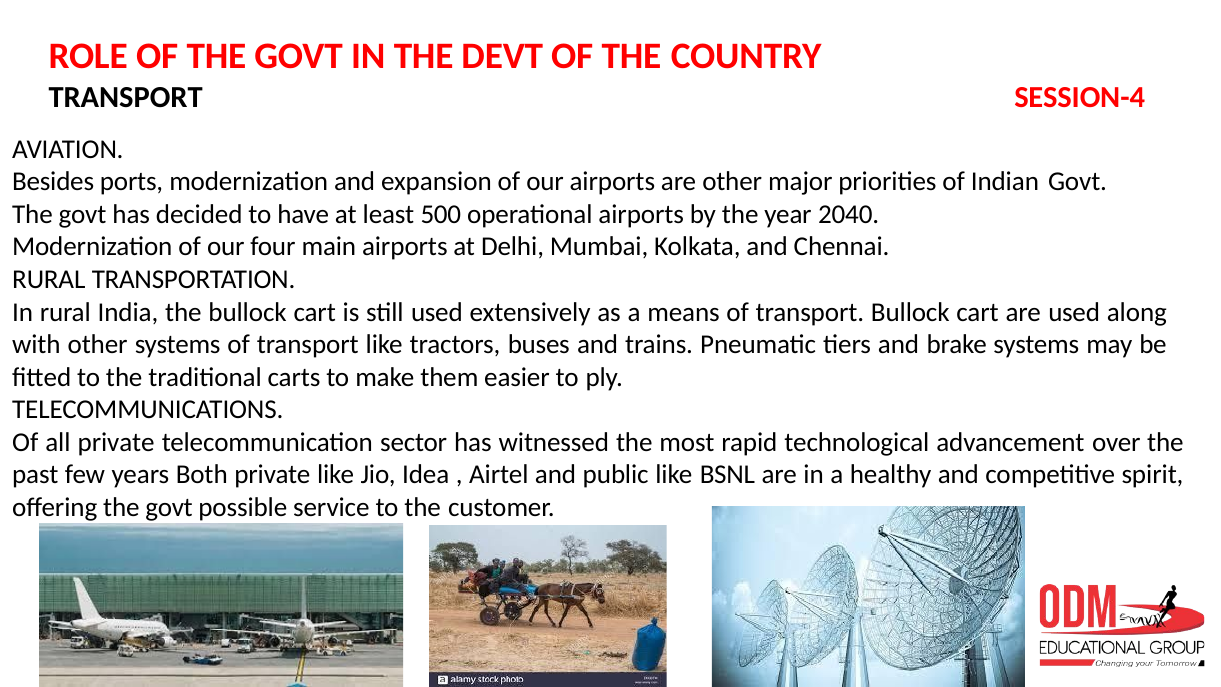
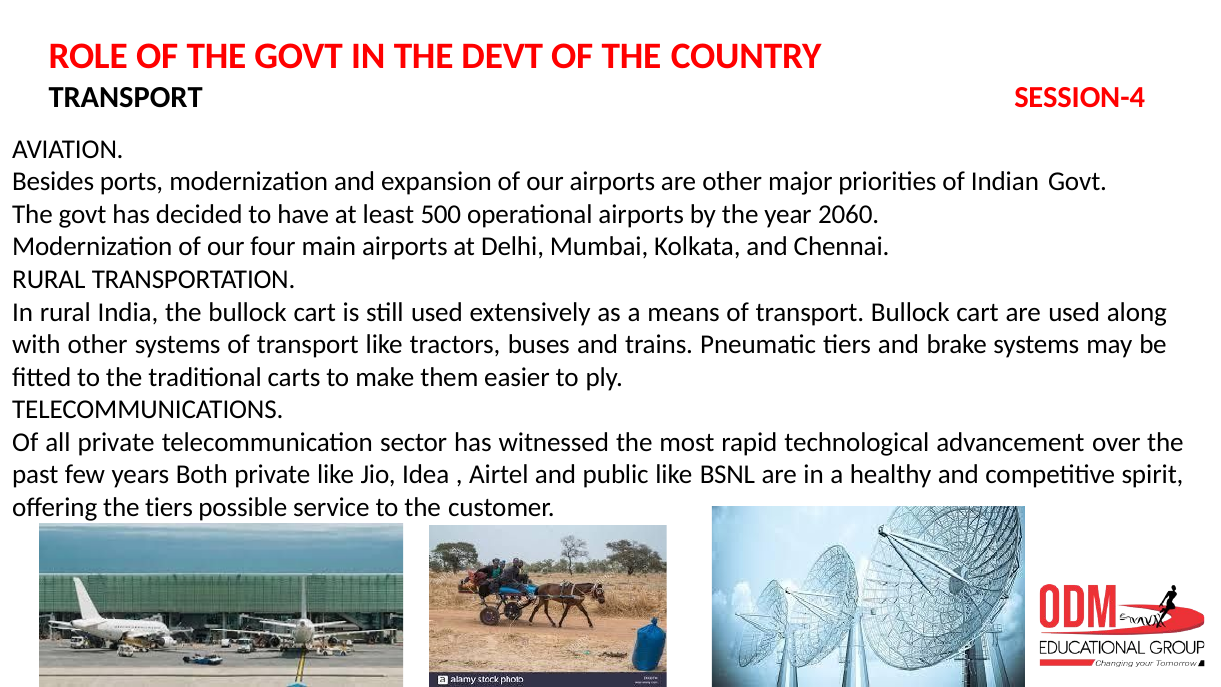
2040: 2040 -> 2060
offering the govt: govt -> tiers
